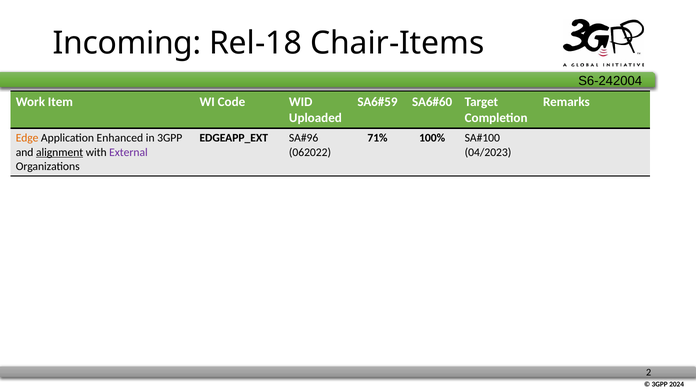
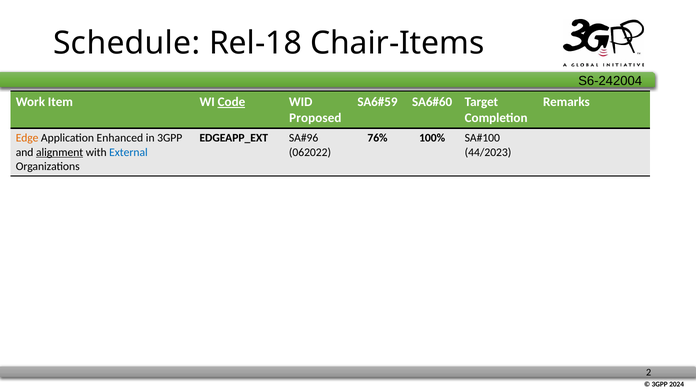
Incoming: Incoming -> Schedule
Code underline: none -> present
Uploaded: Uploaded -> Proposed
71%: 71% -> 76%
External colour: purple -> blue
04/2023: 04/2023 -> 44/2023
